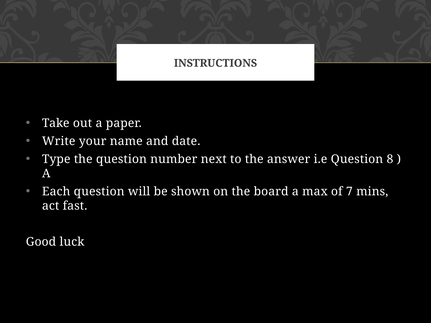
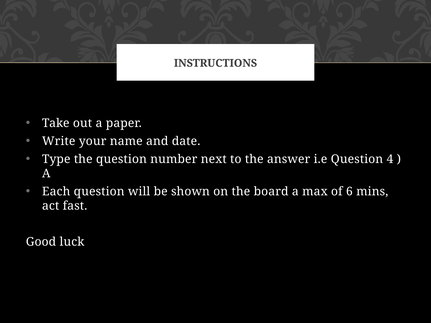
8: 8 -> 4
7: 7 -> 6
